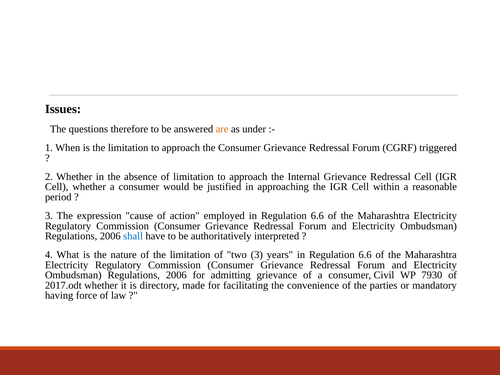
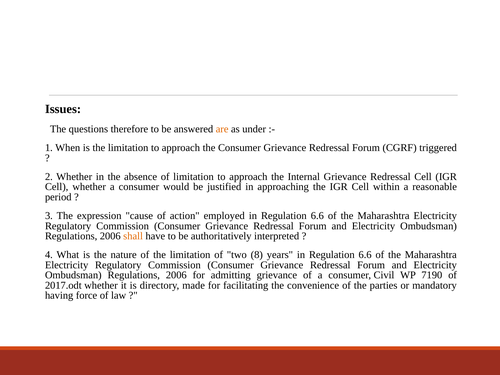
shall colour: blue -> orange
two 3: 3 -> 8
7930: 7930 -> 7190
